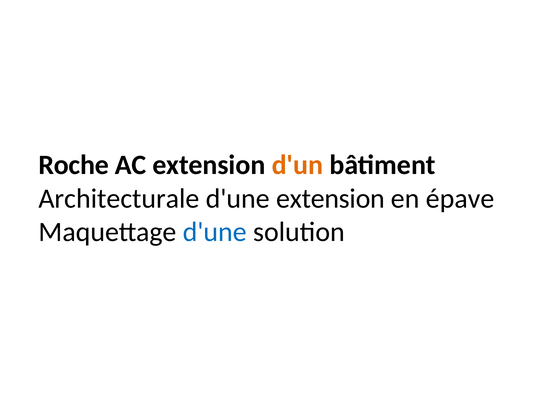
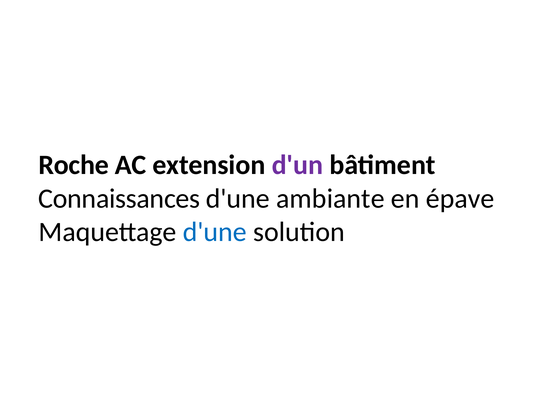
d'un colour: orange -> purple
Architecturale: Architecturale -> Connaissances
d'une extension: extension -> ambiante
